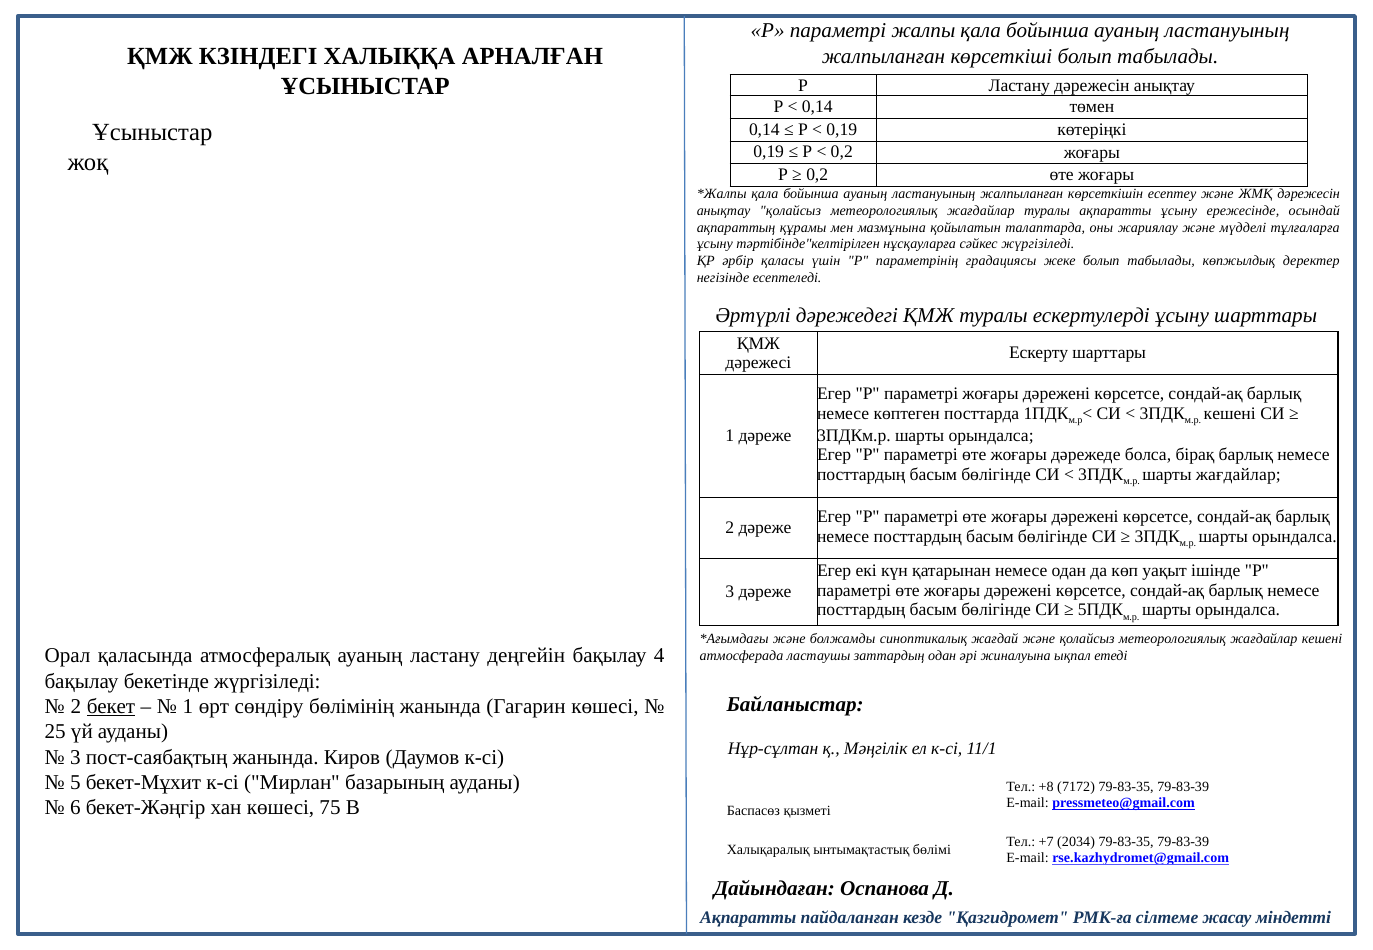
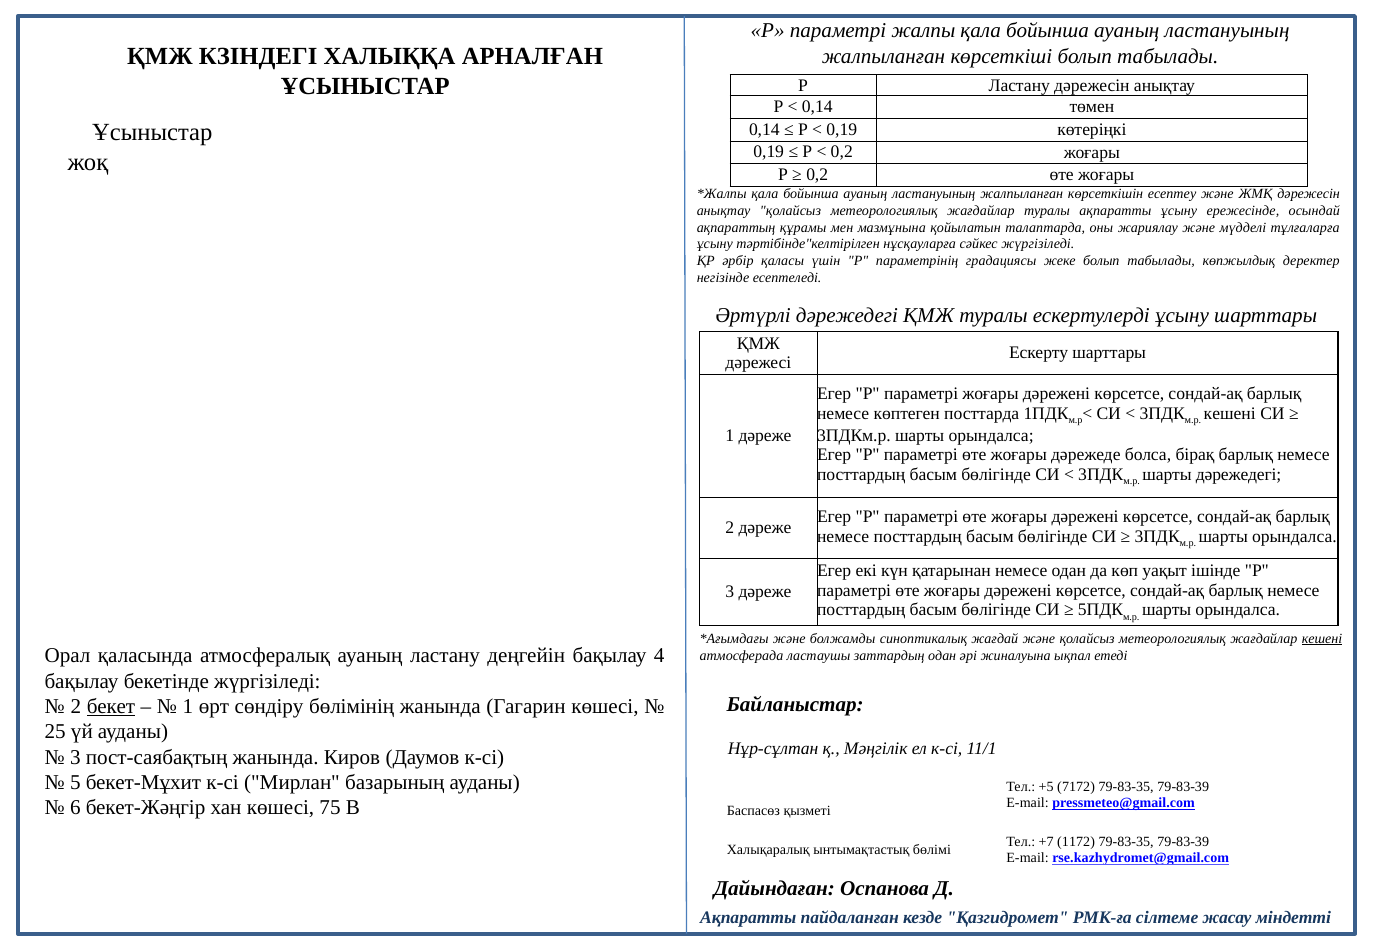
шарты жағдайлар: жағдайлар -> дәрежедегі
кешені at (1322, 639) underline: none -> present
+8: +8 -> +5
2034: 2034 -> 1172
